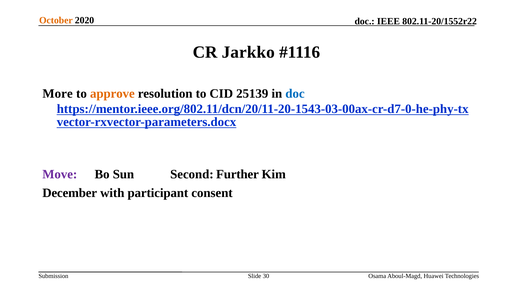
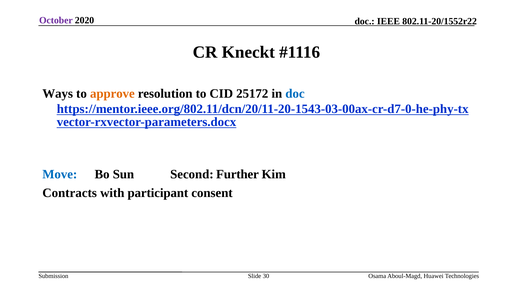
October colour: orange -> purple
Jarkko: Jarkko -> Kneckt
More: More -> Ways
25139: 25139 -> 25172
Move colour: purple -> blue
December: December -> Contracts
